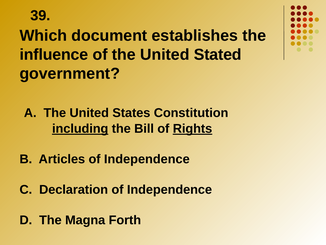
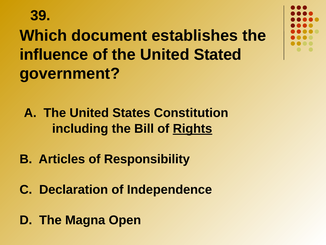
including underline: present -> none
Articles of Independence: Independence -> Responsibility
Forth: Forth -> Open
